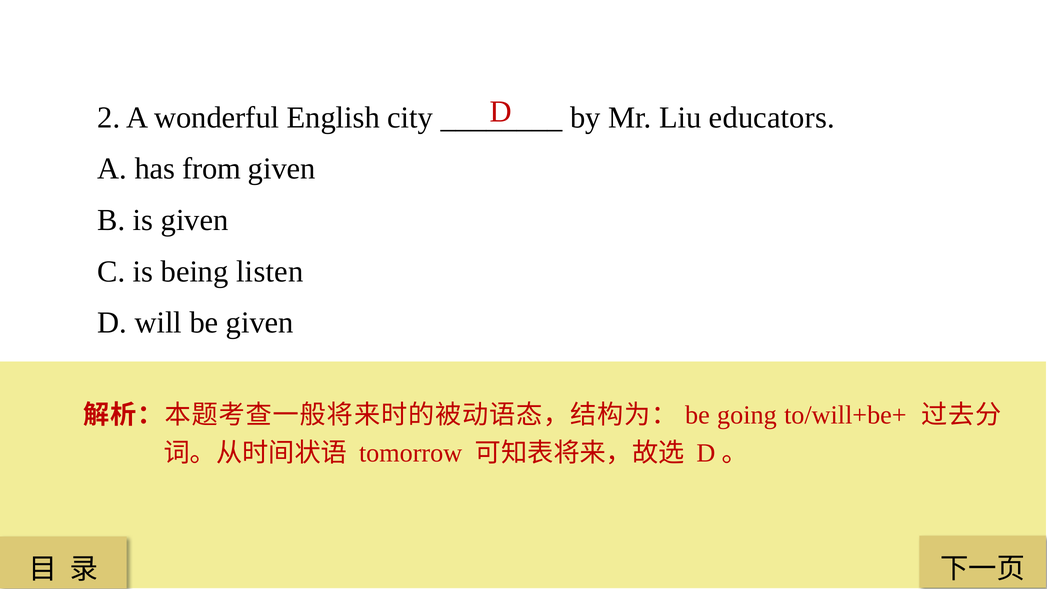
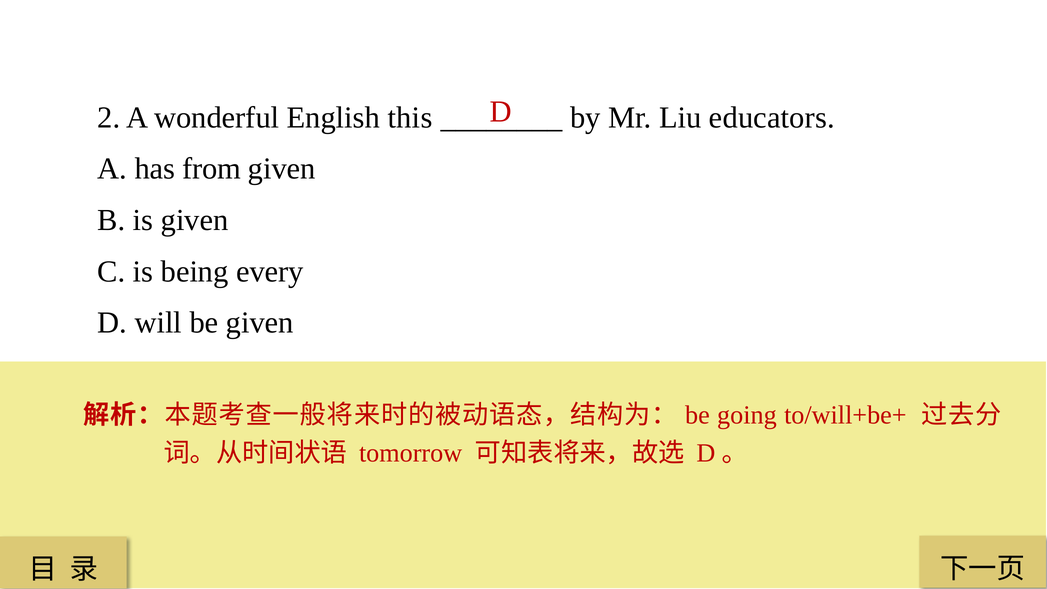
city: city -> this
listen: listen -> every
